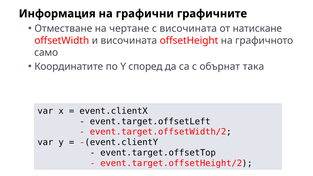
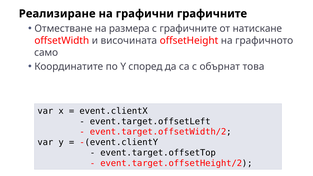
Информация: Информация -> Реализиране
чертане: чертане -> размера
с височината: височината -> графичните
така: така -> това
